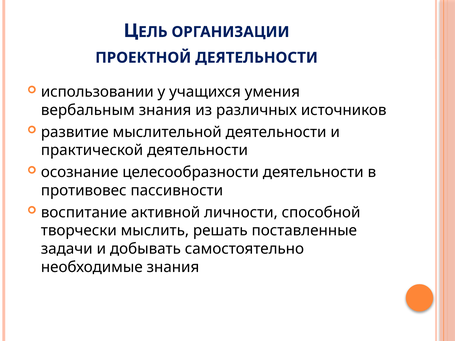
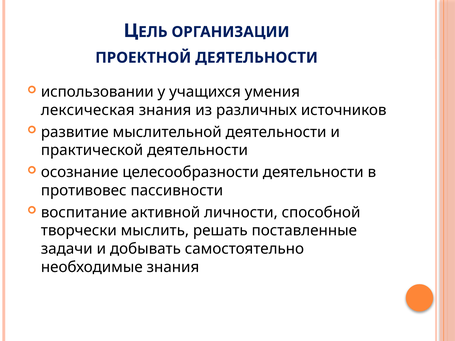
вербальным: вербальным -> лексическая
